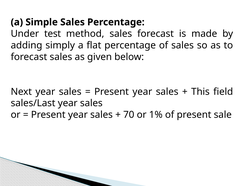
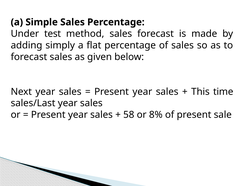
field: field -> time
70: 70 -> 58
1%: 1% -> 8%
